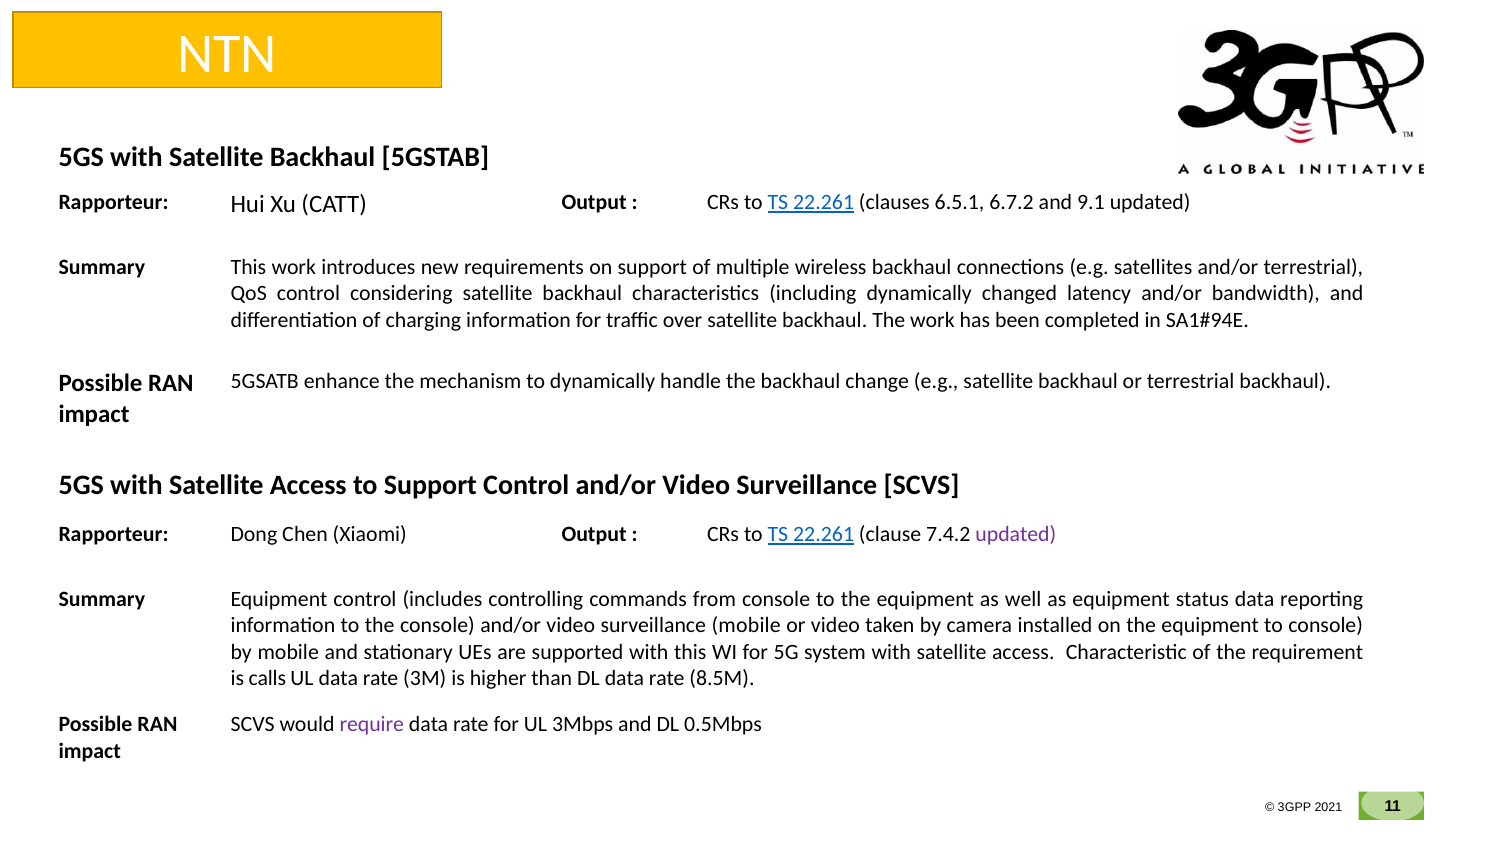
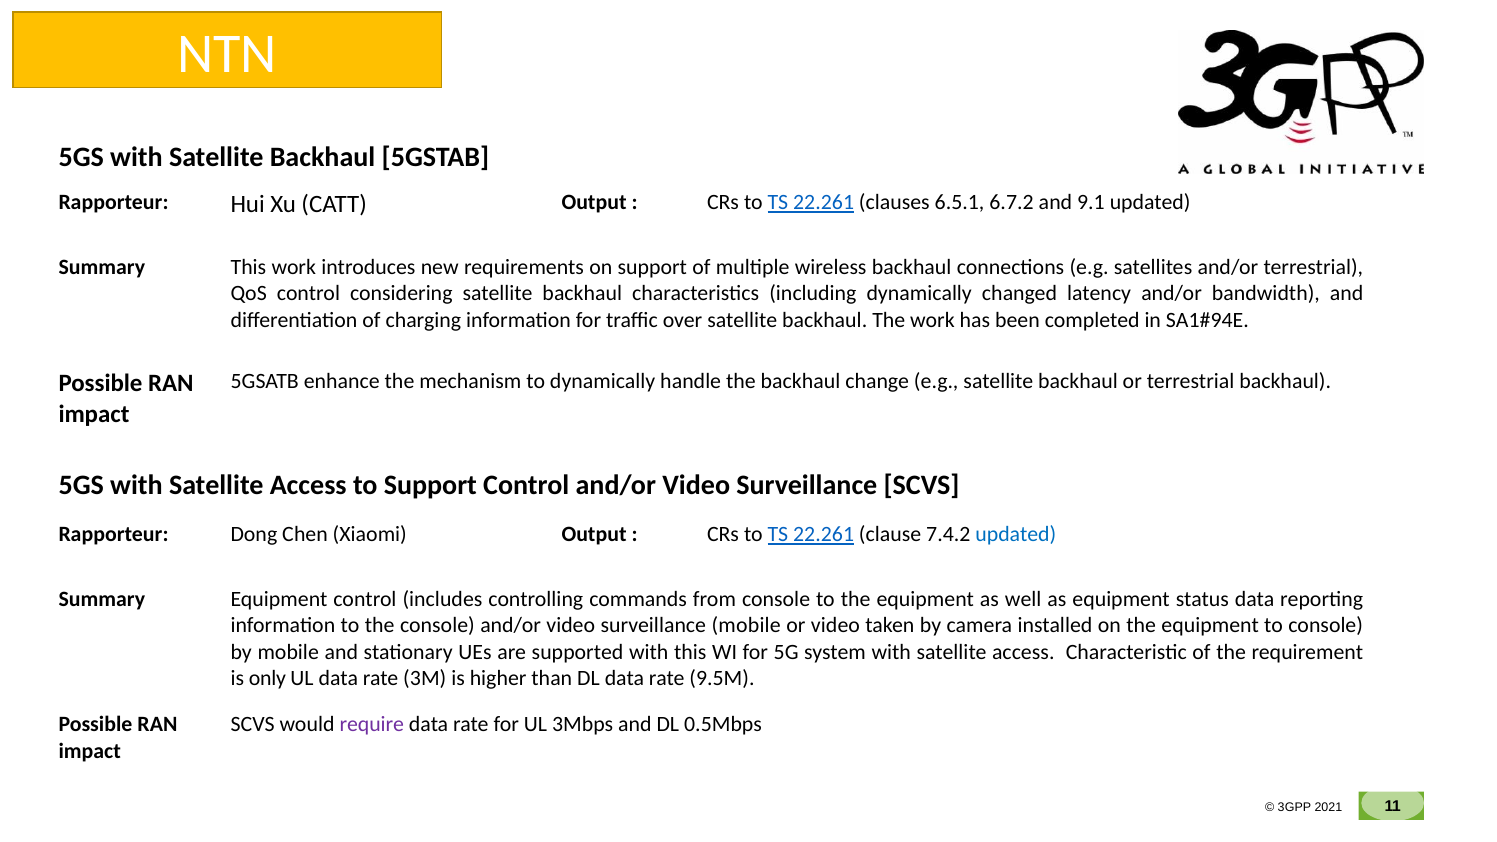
updated at (1016, 535) colour: purple -> blue
calls: calls -> only
8.5M: 8.5M -> 9.5M
